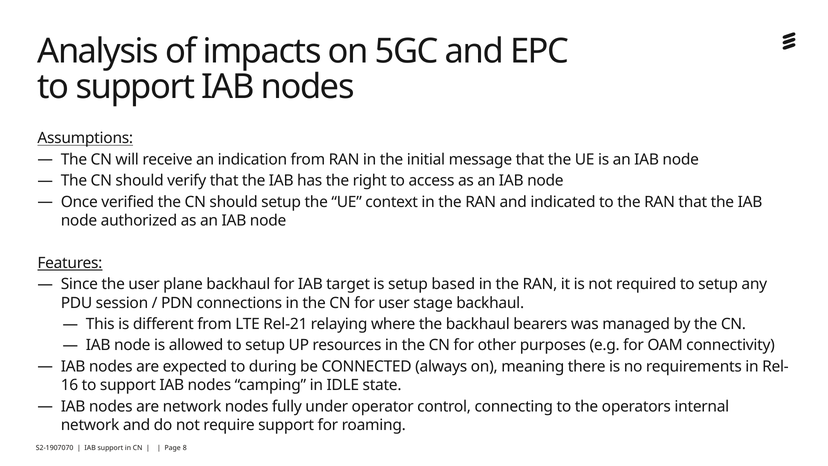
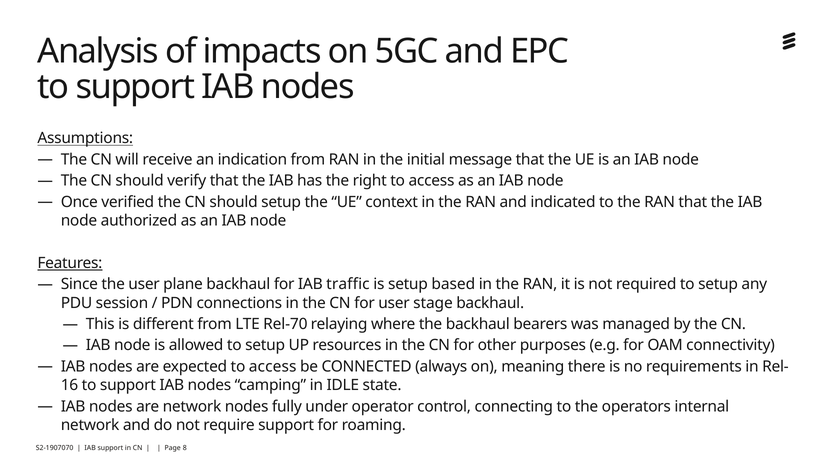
target: target -> traffic
Rel-21: Rel-21 -> Rel-70
expected to during: during -> access
